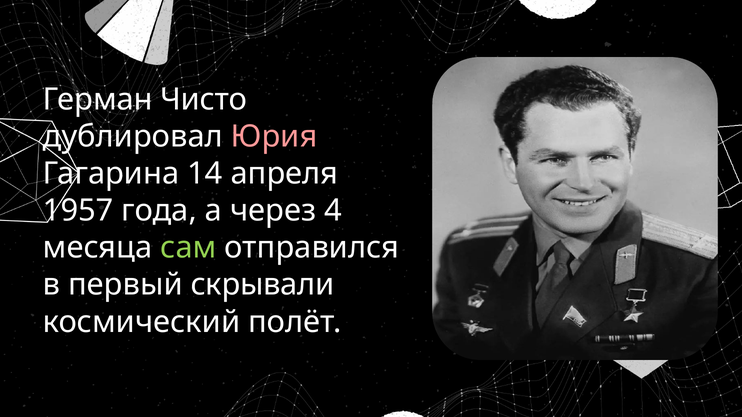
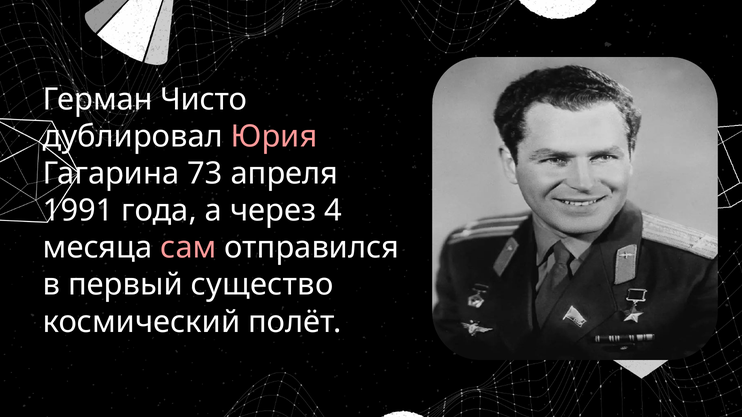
14: 14 -> 73
1957: 1957 -> 1991
сам colour: light green -> pink
скрывали: скрывали -> существо
